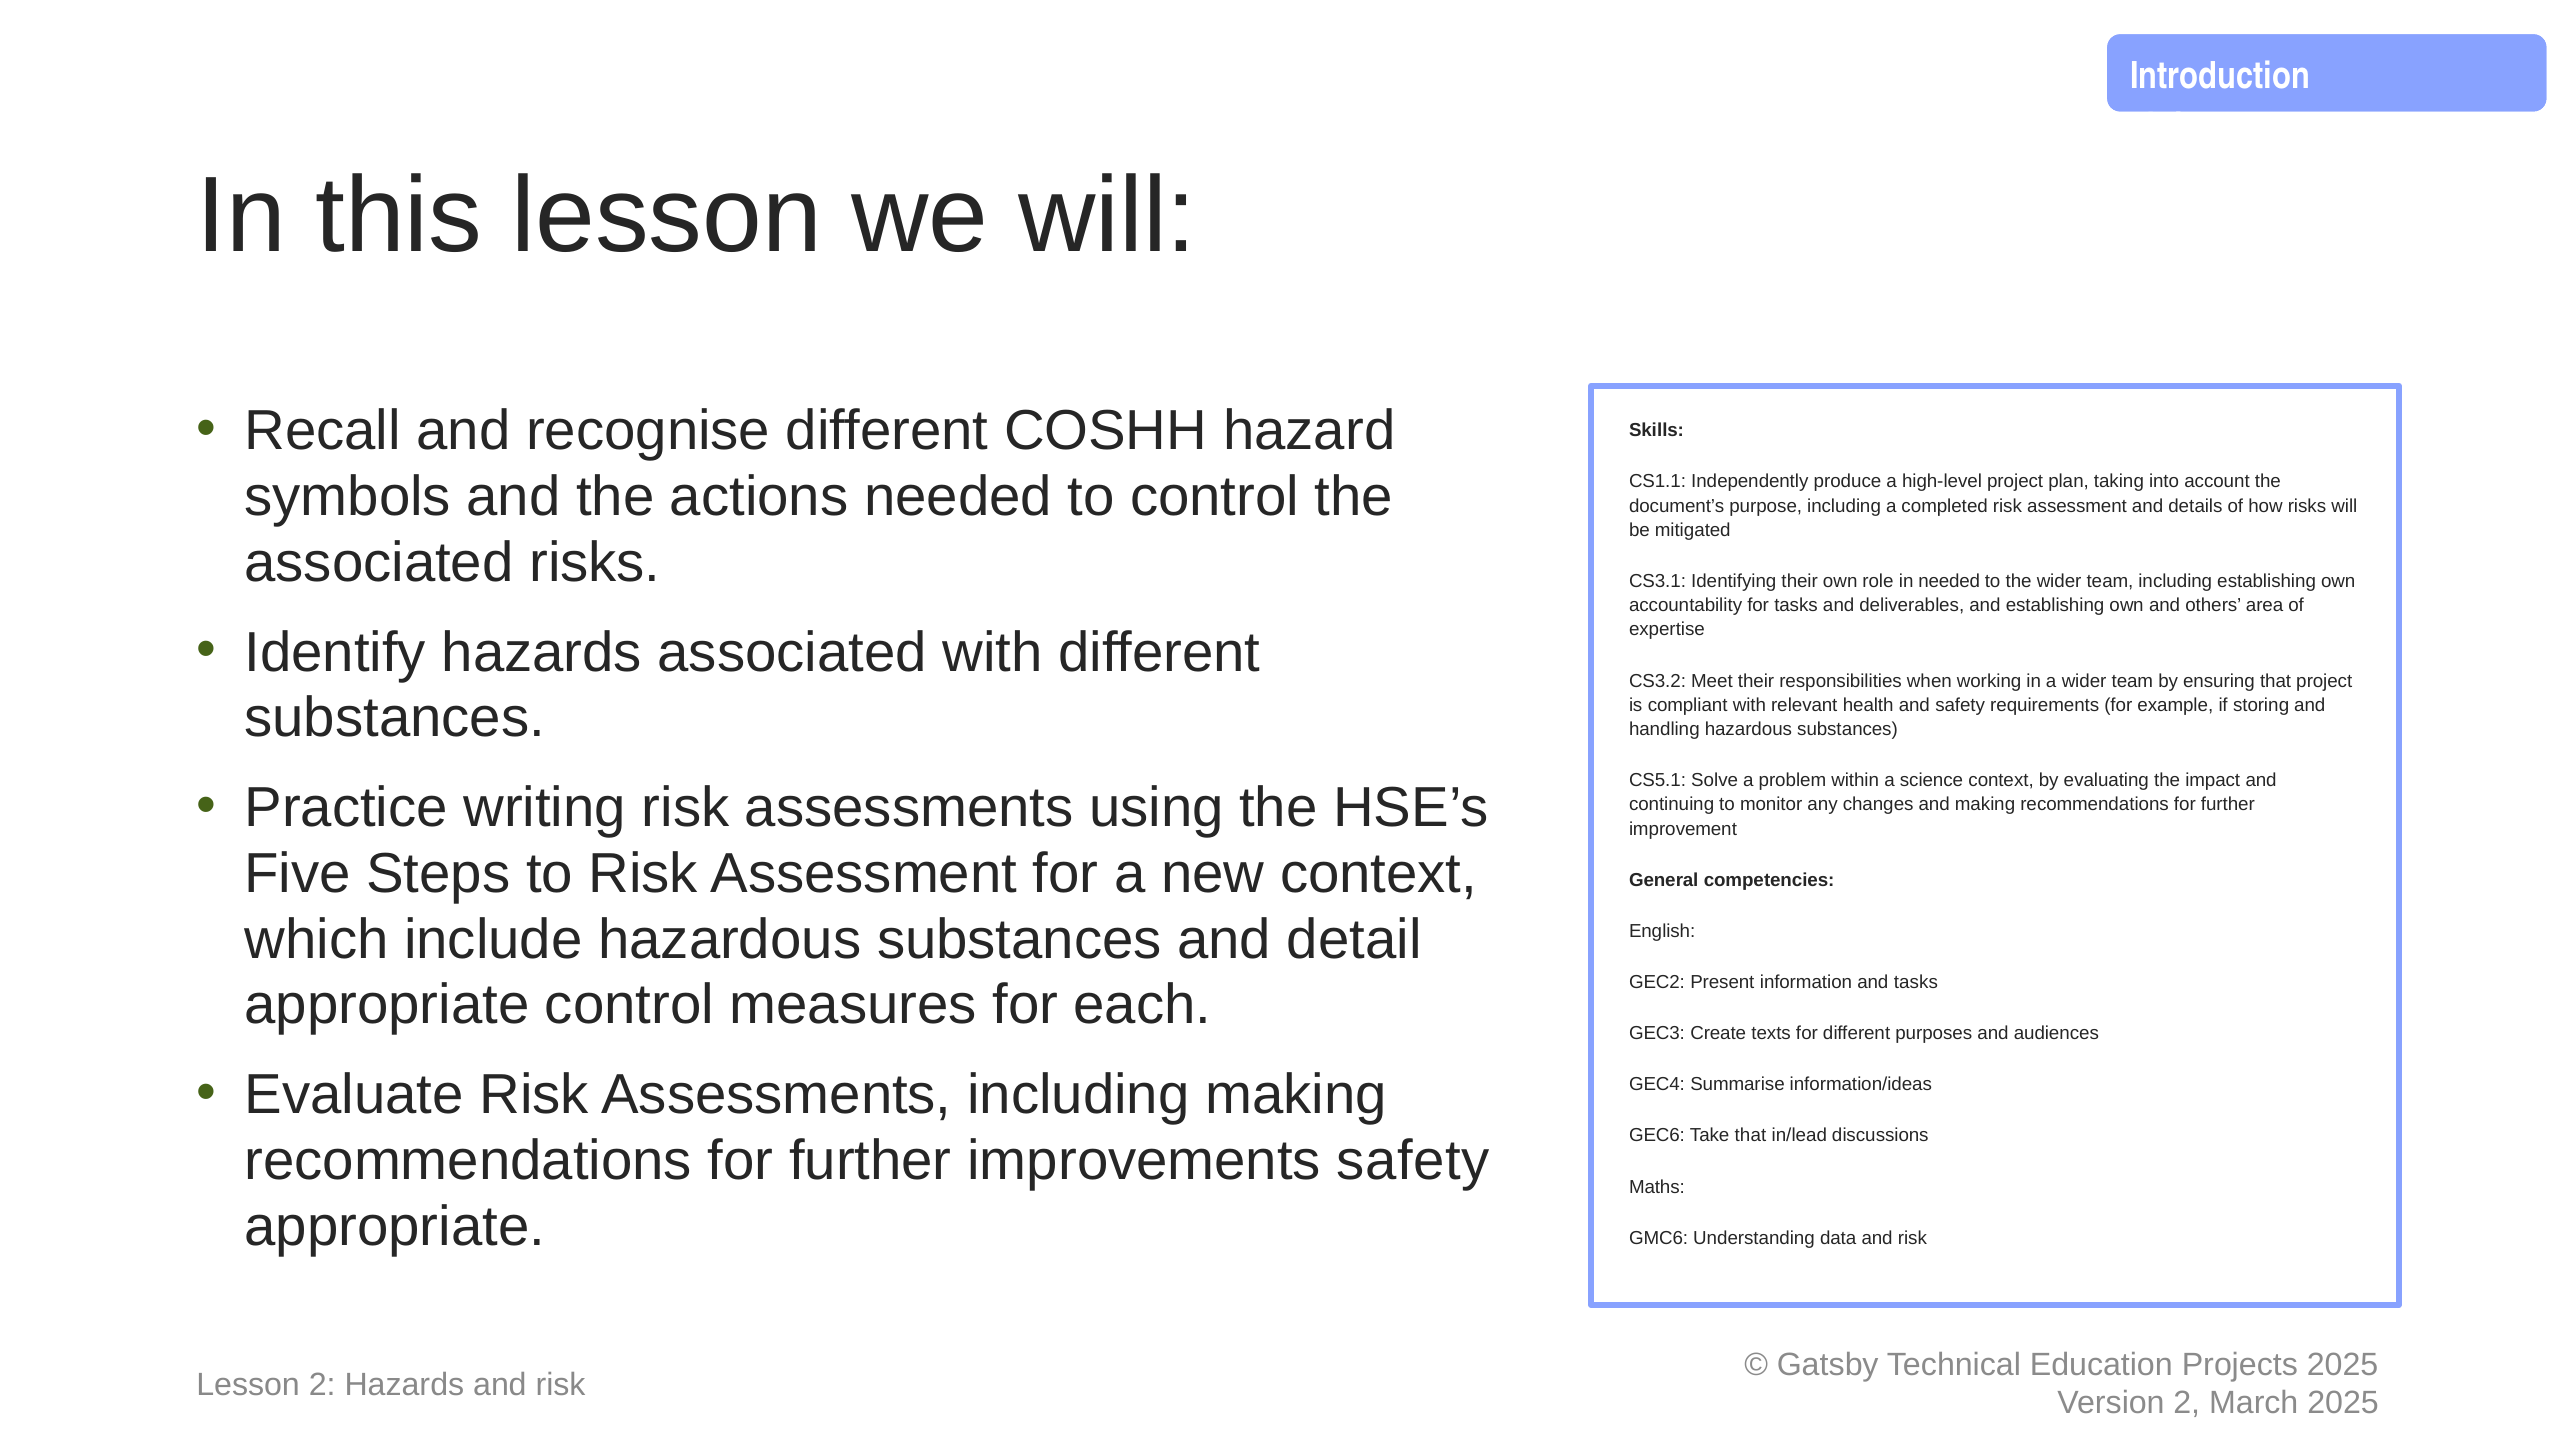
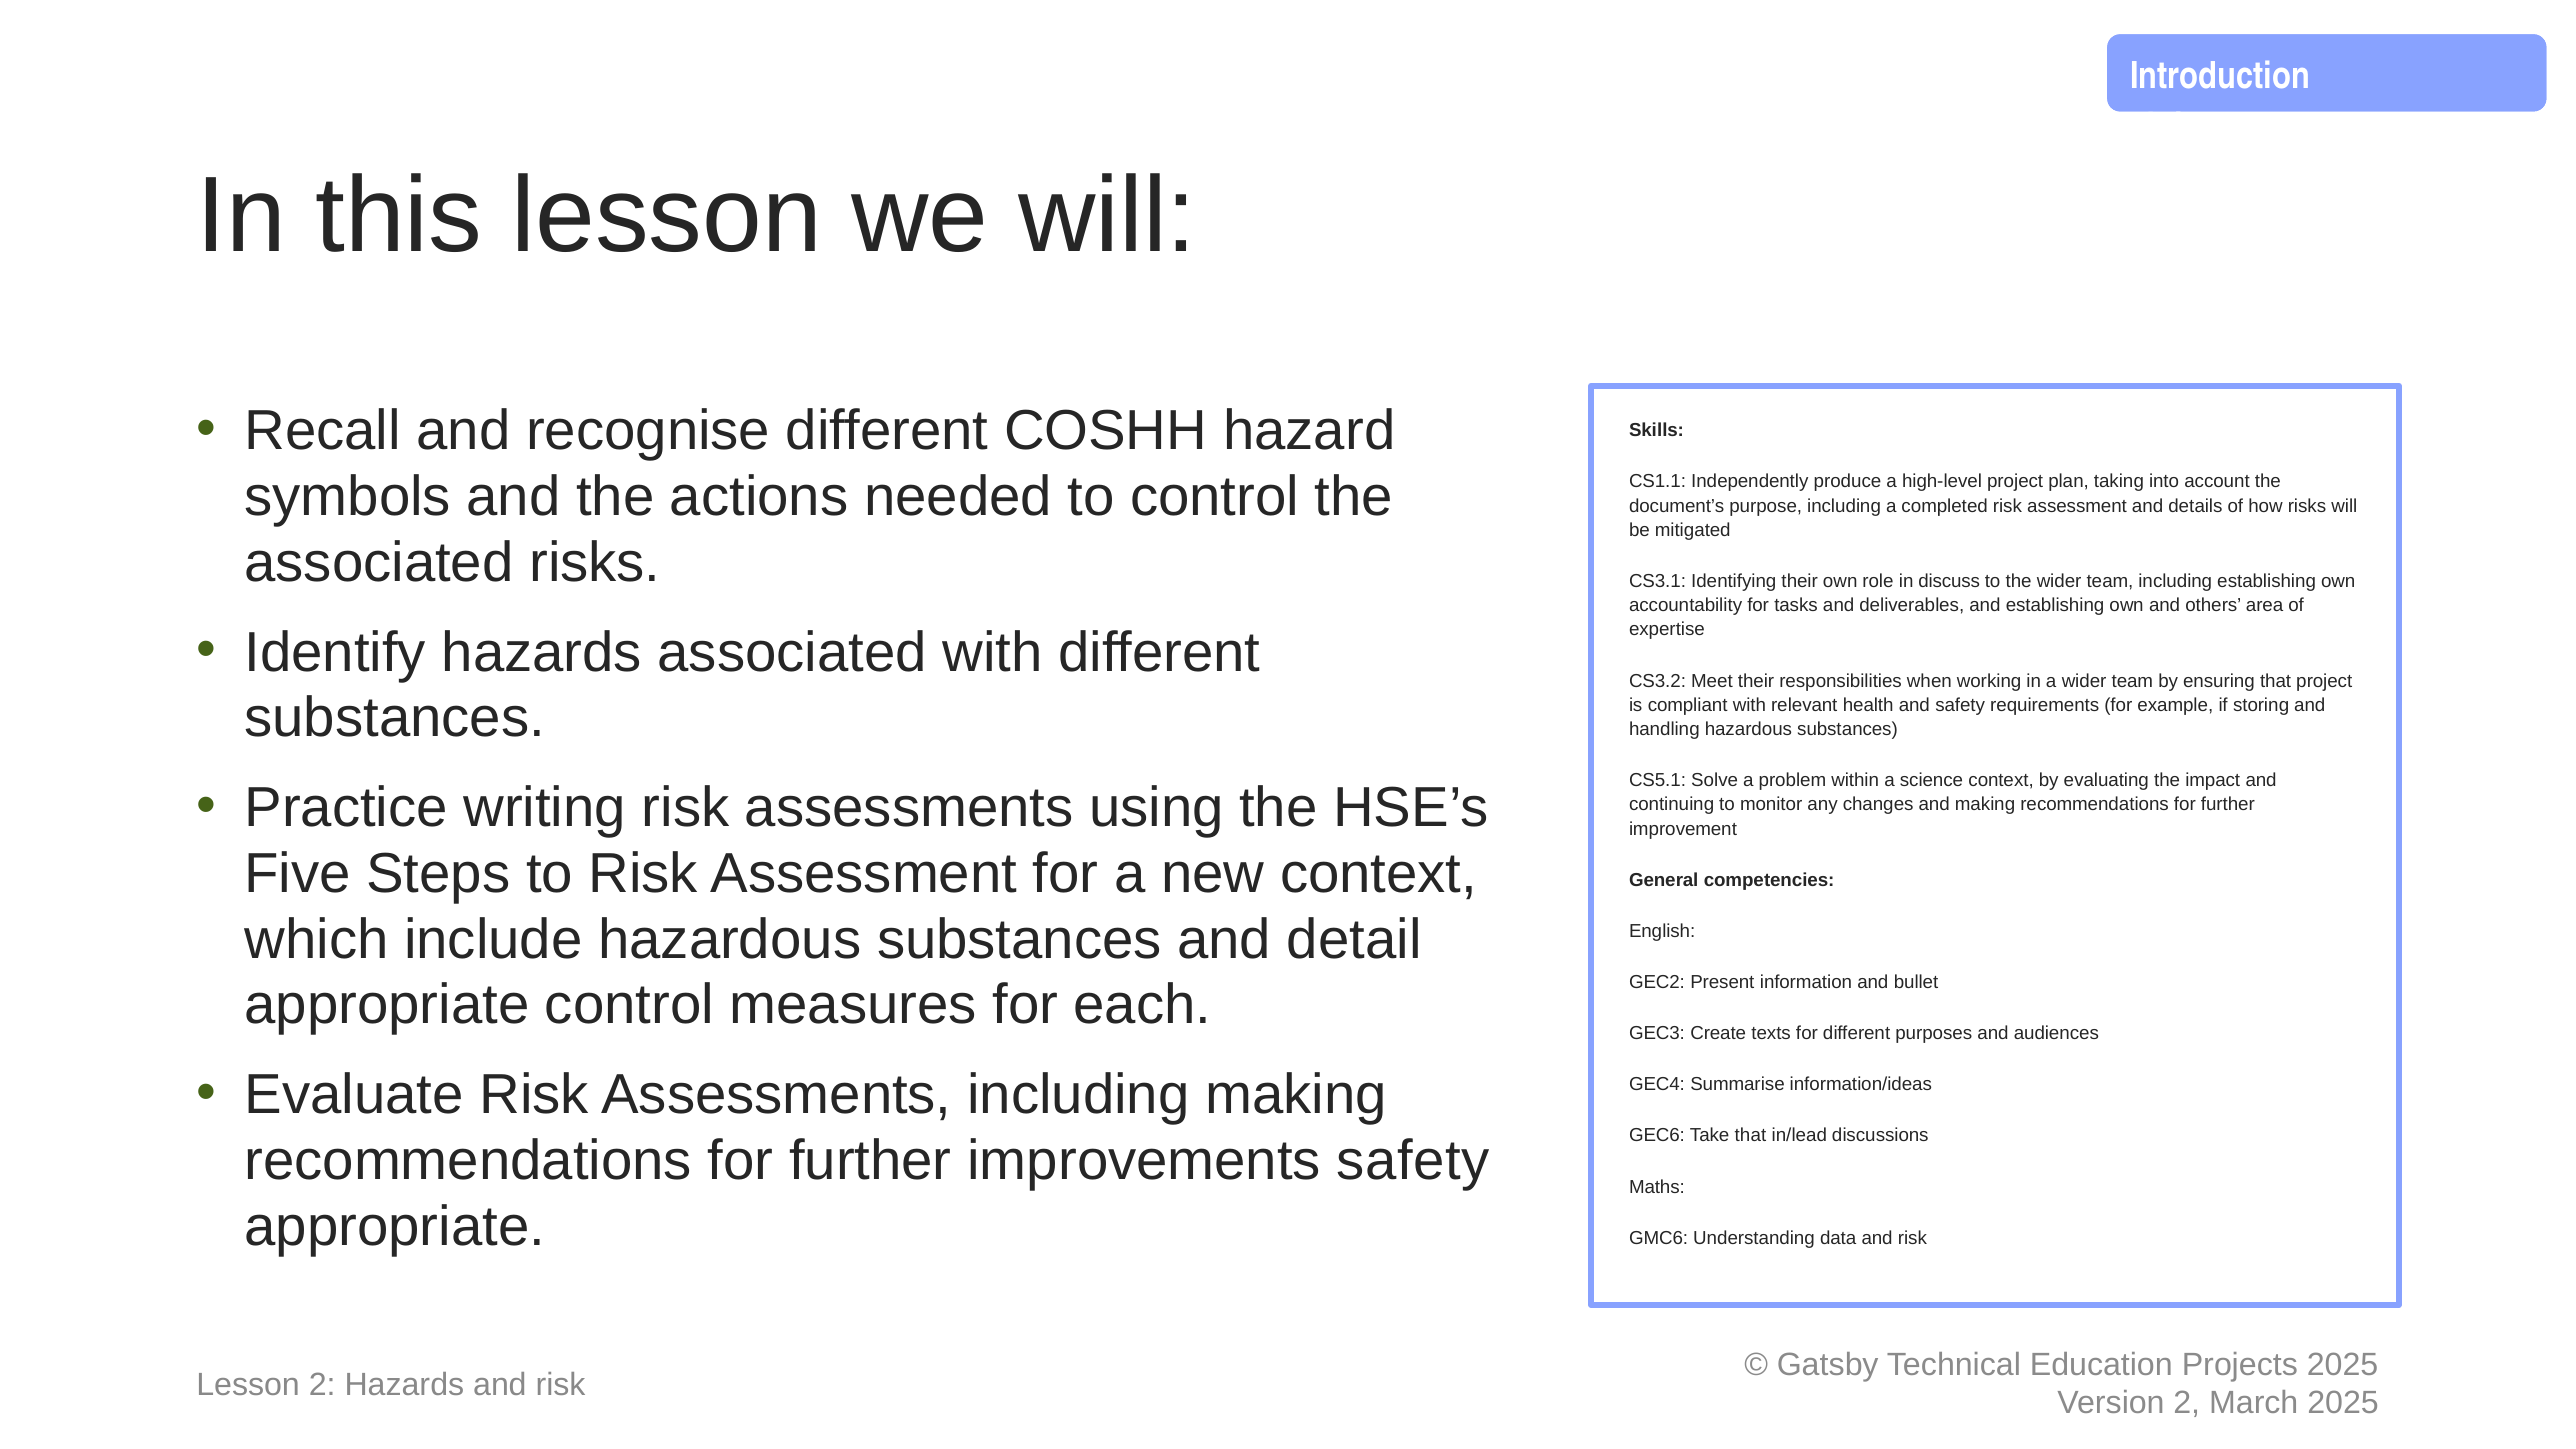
in needed: needed -> discuss
and tasks: tasks -> bullet
